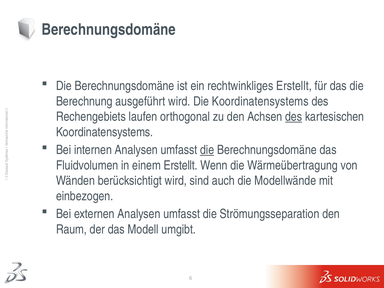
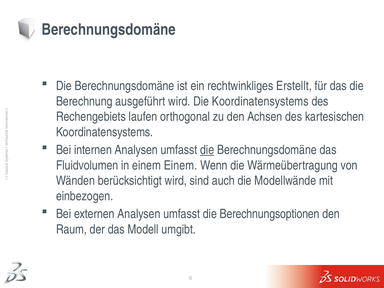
des at (294, 117) underline: present -> none
einem Erstellt: Erstellt -> Einem
Strömungsseparation: Strömungsseparation -> Berechnungsoptionen
